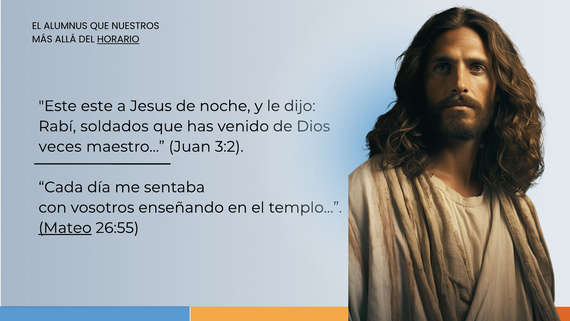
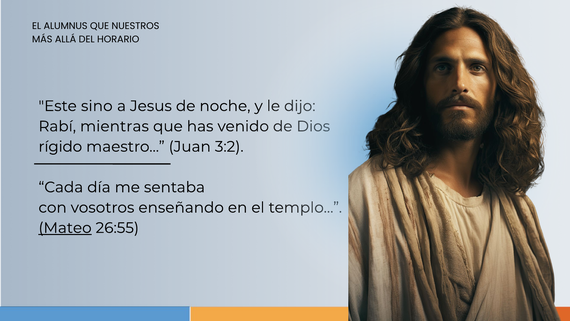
HORARIO underline: present -> none
Este este: este -> sino
soldados: soldados -> mientras
veces: veces -> rígido
